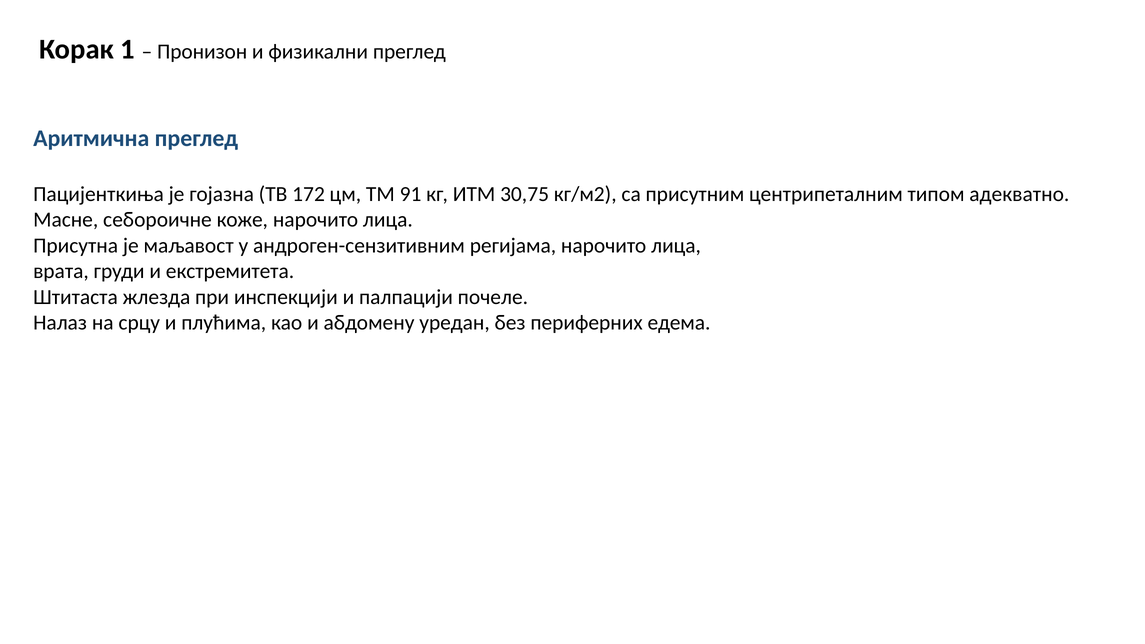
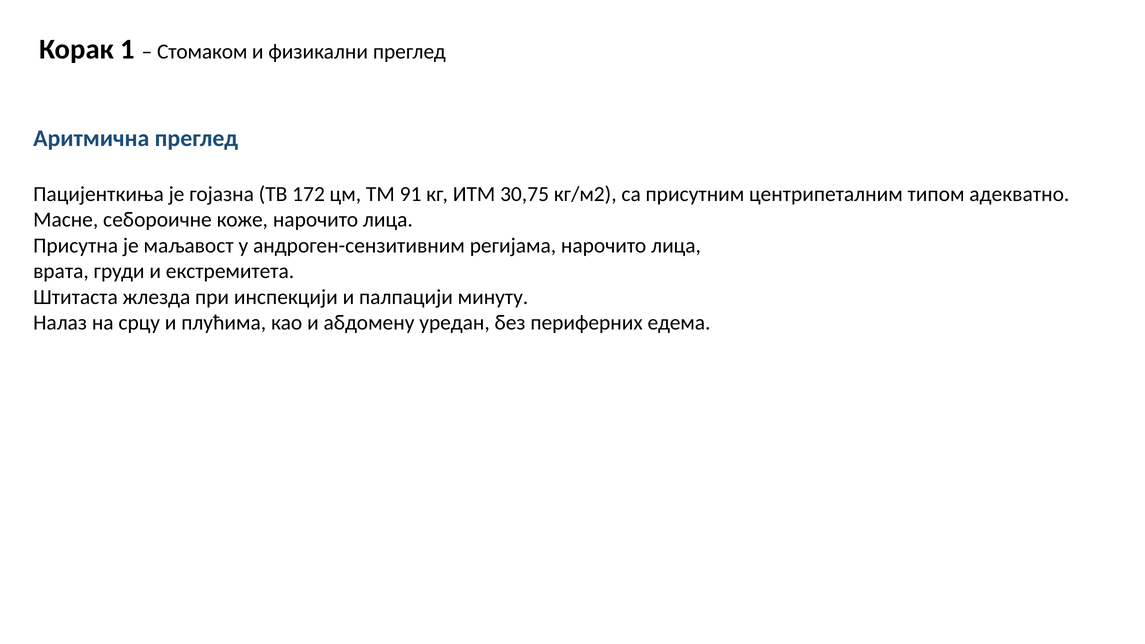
Пронизон: Пронизон -> Стомаком
почеле: почеле -> минуту
